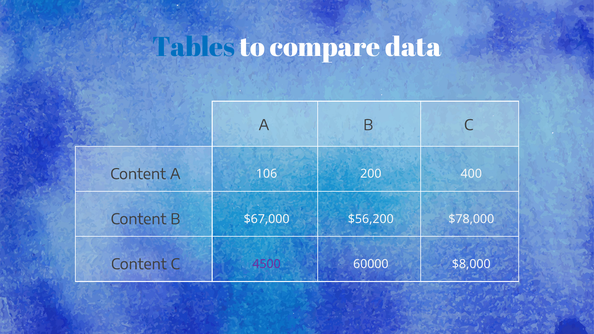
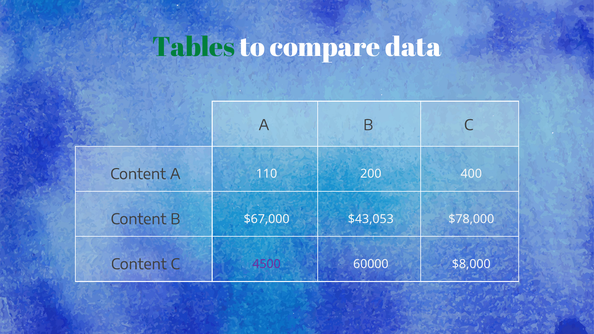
Tables colour: blue -> green
106: 106 -> 110
$56,200: $56,200 -> $43,053
